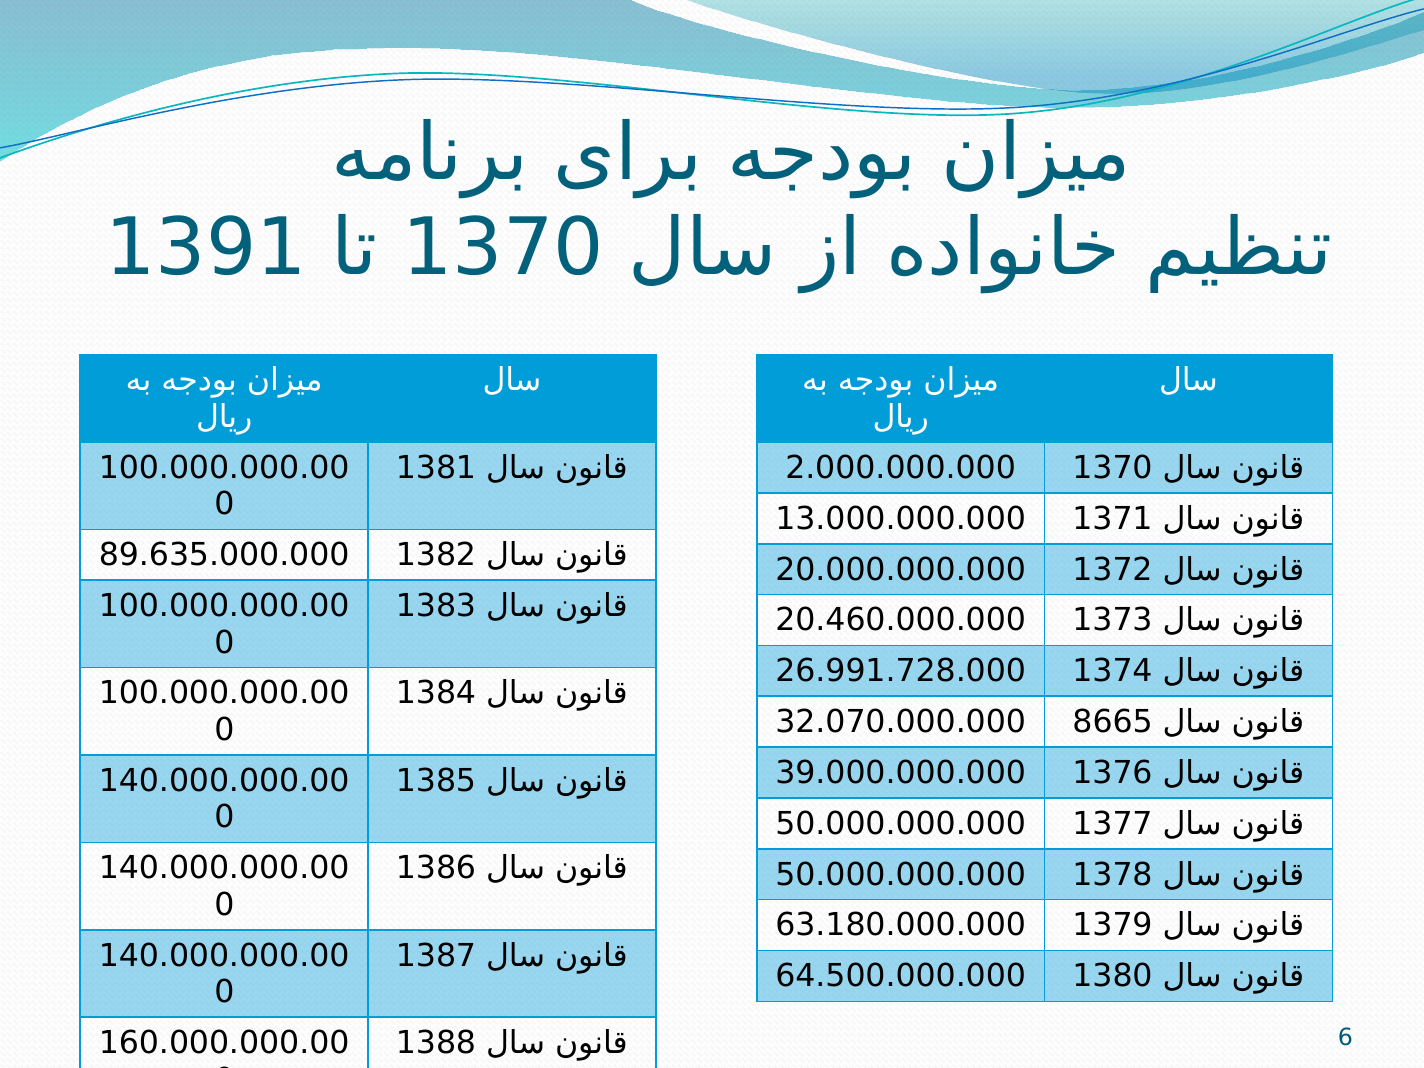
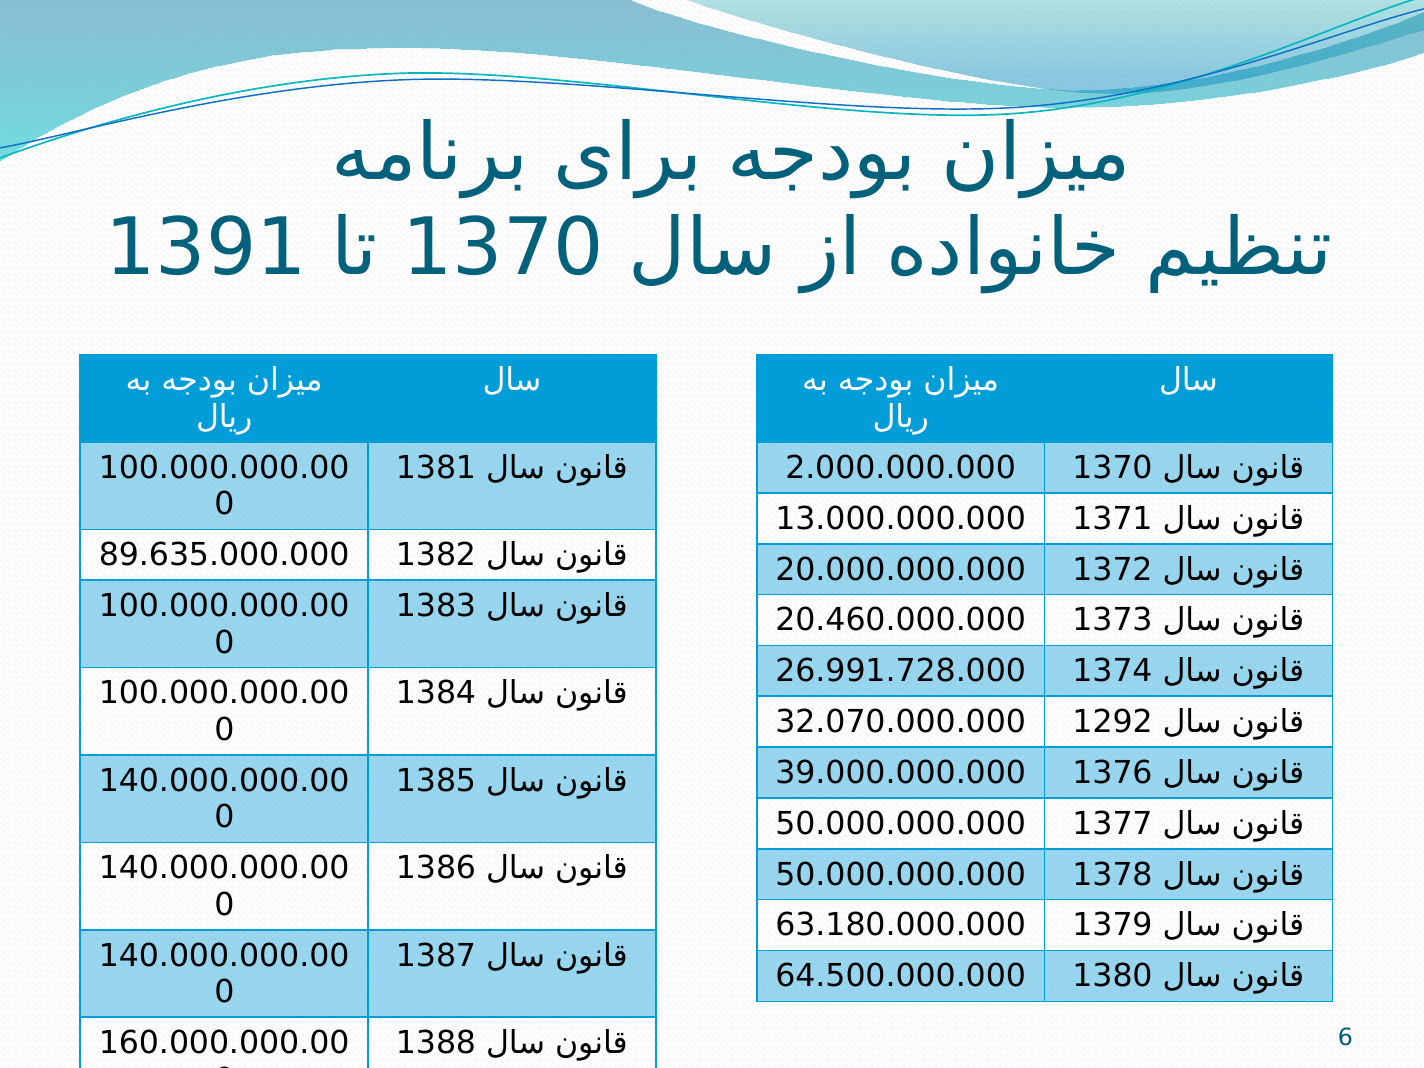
8665: 8665 -> 1292
